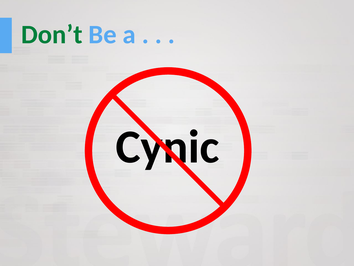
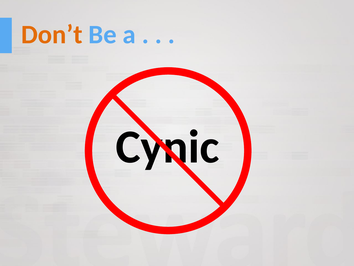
Don’t colour: green -> orange
